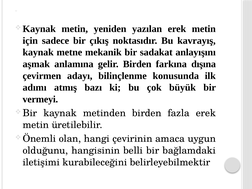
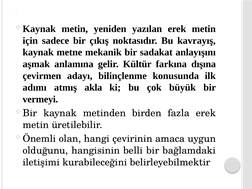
gelir Birden: Birden -> Kültür
bazı: bazı -> akla
